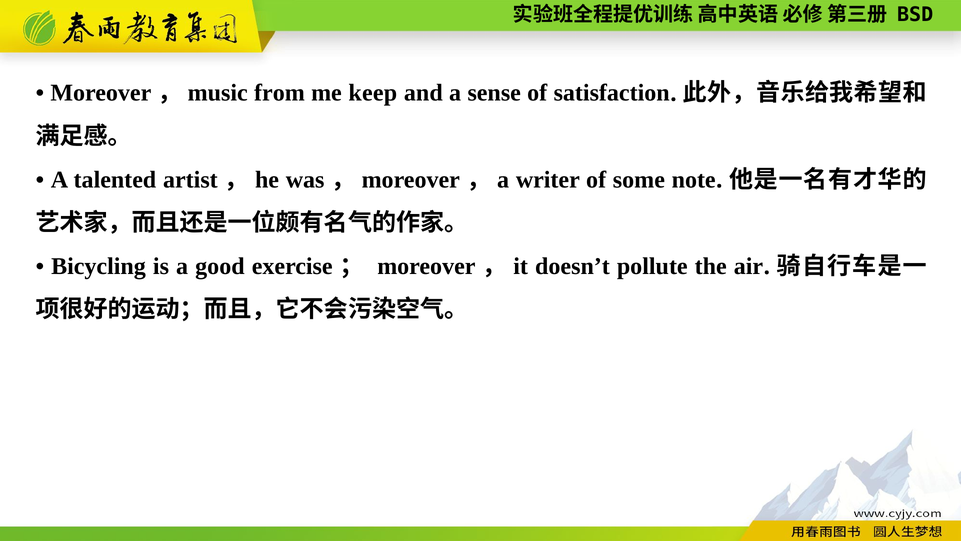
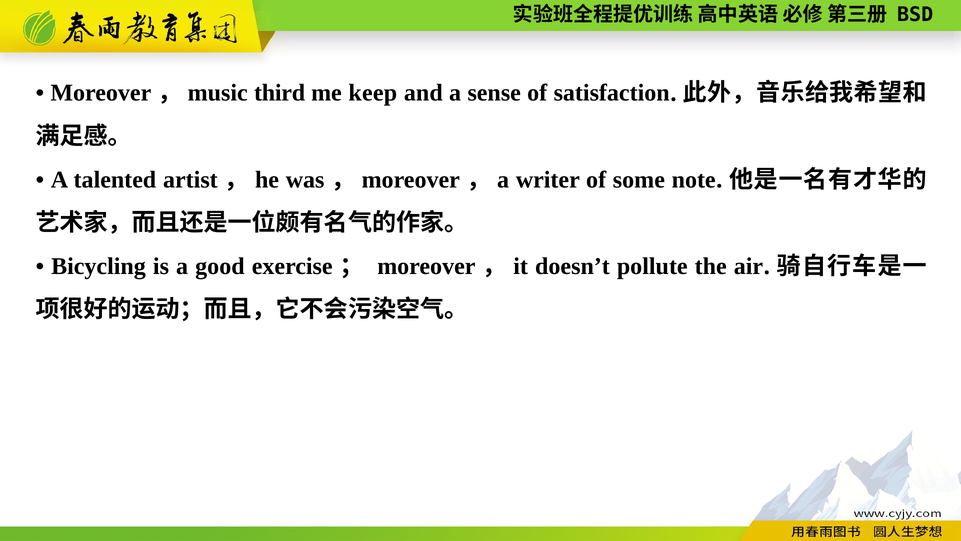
from: from -> third
